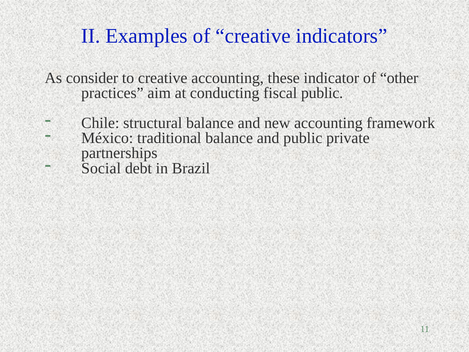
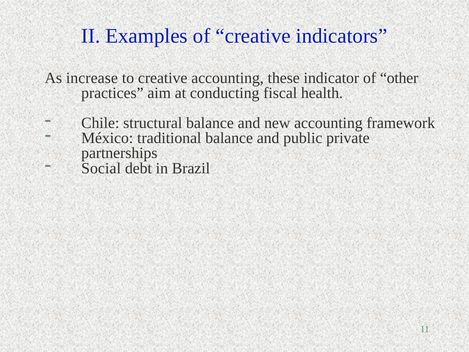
consider: consider -> increase
fiscal public: public -> health
